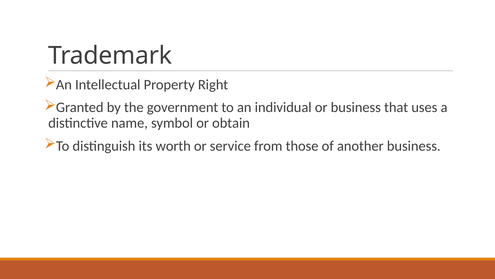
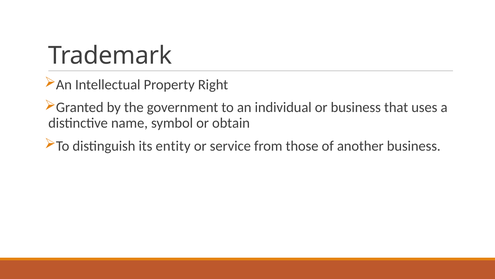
worth: worth -> entity
